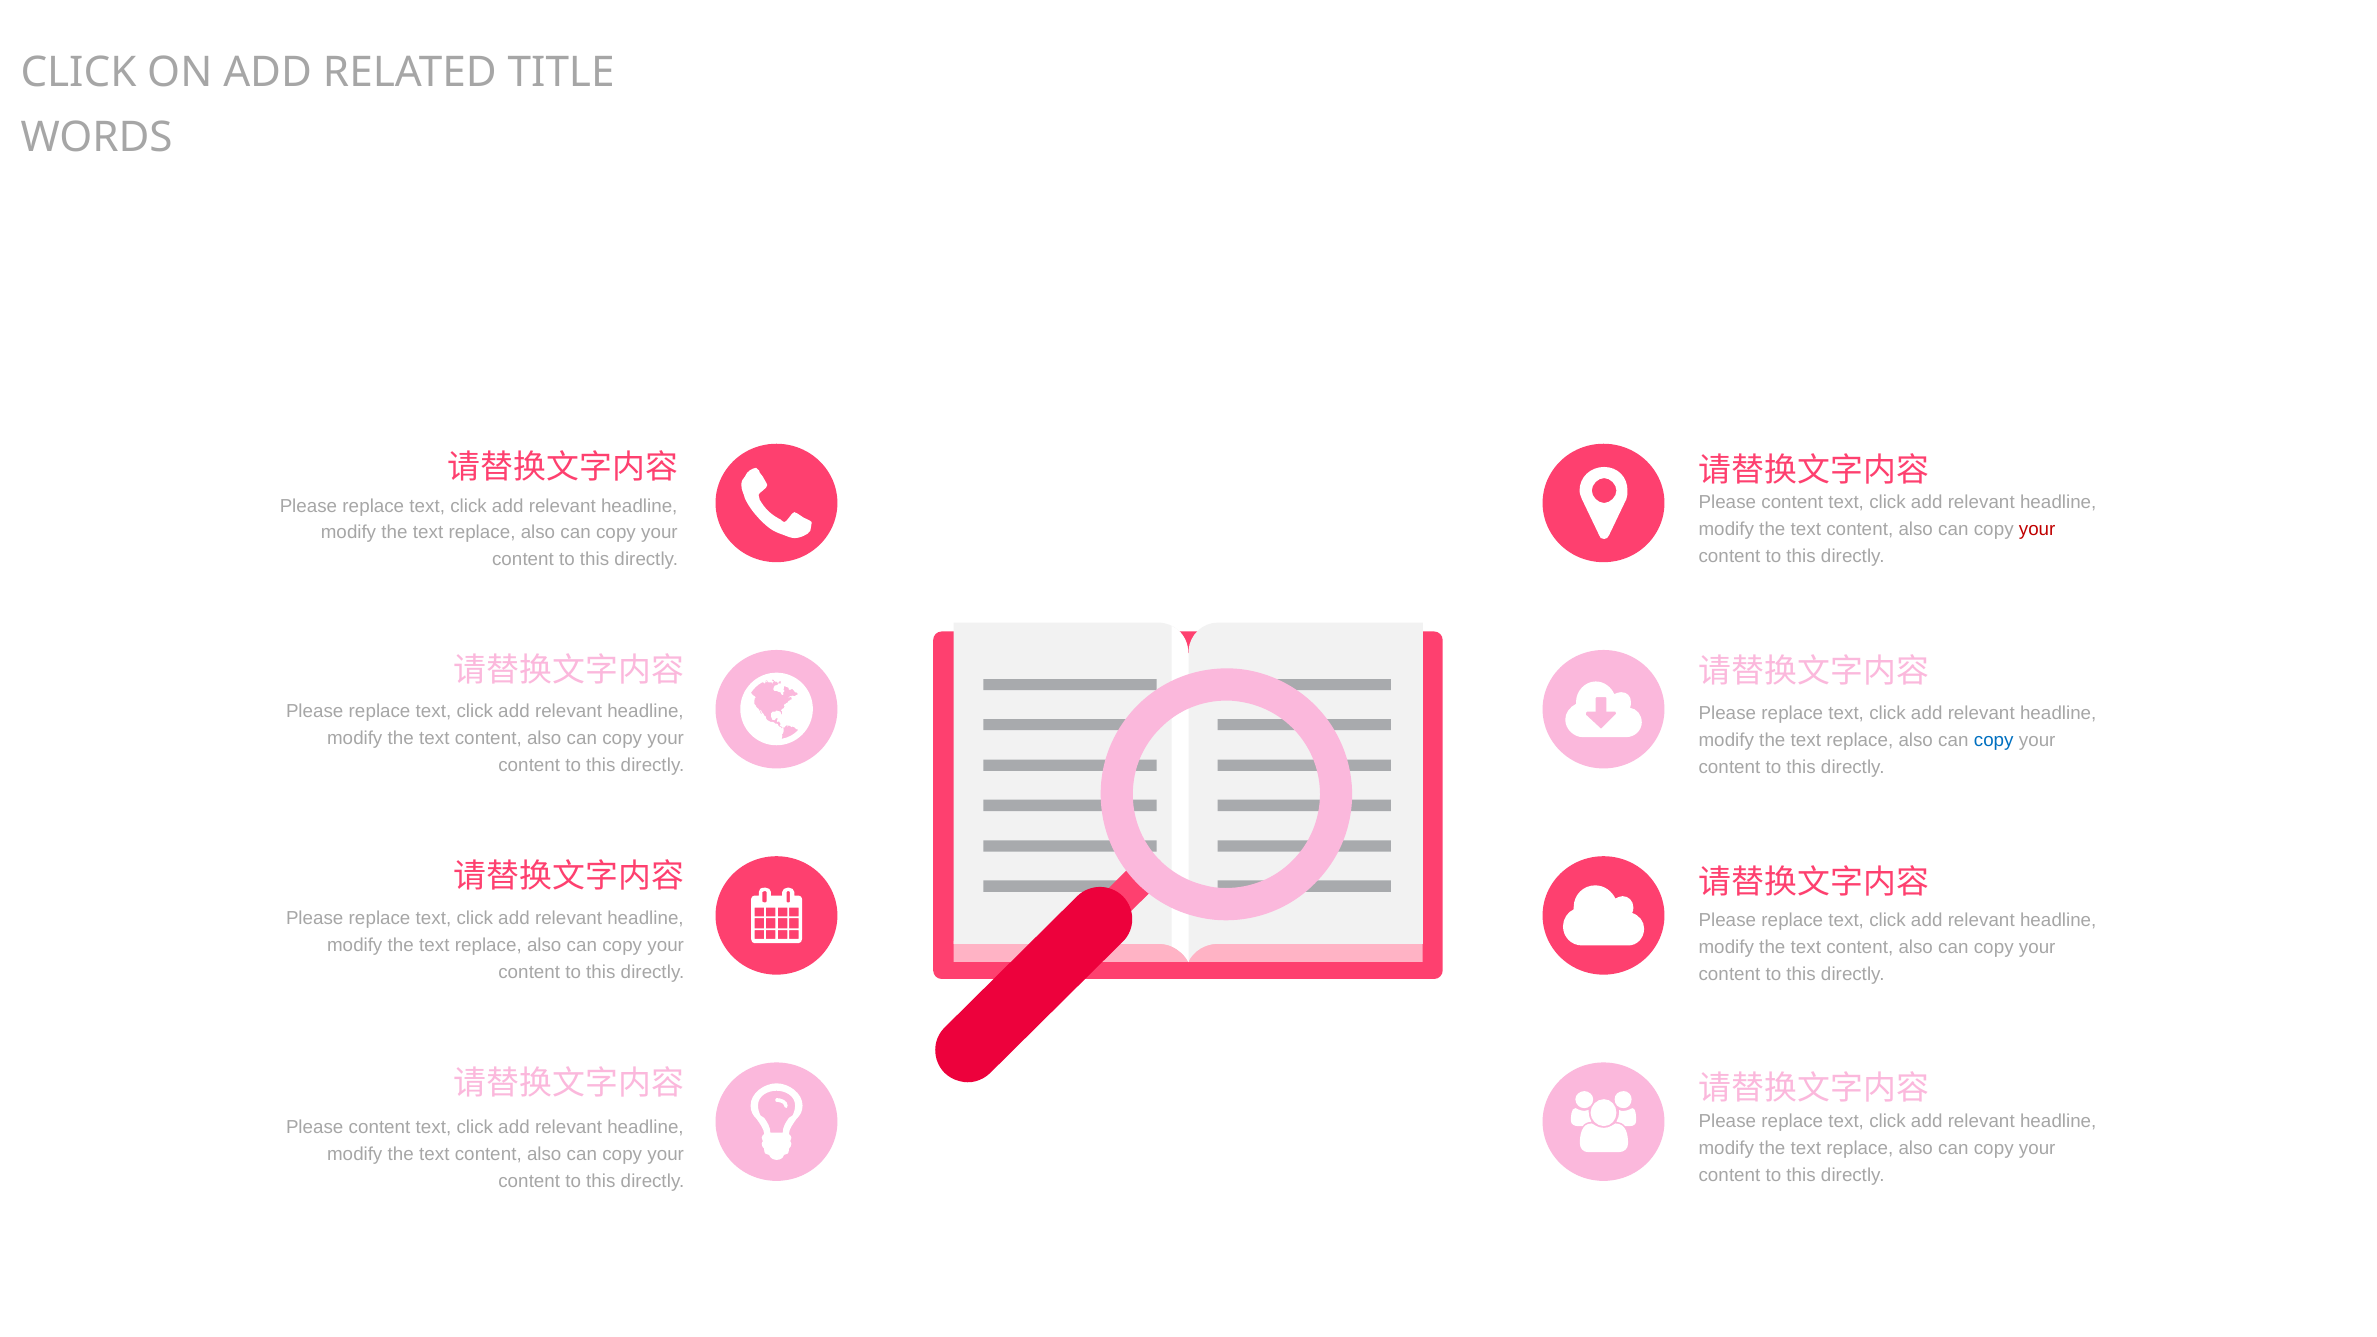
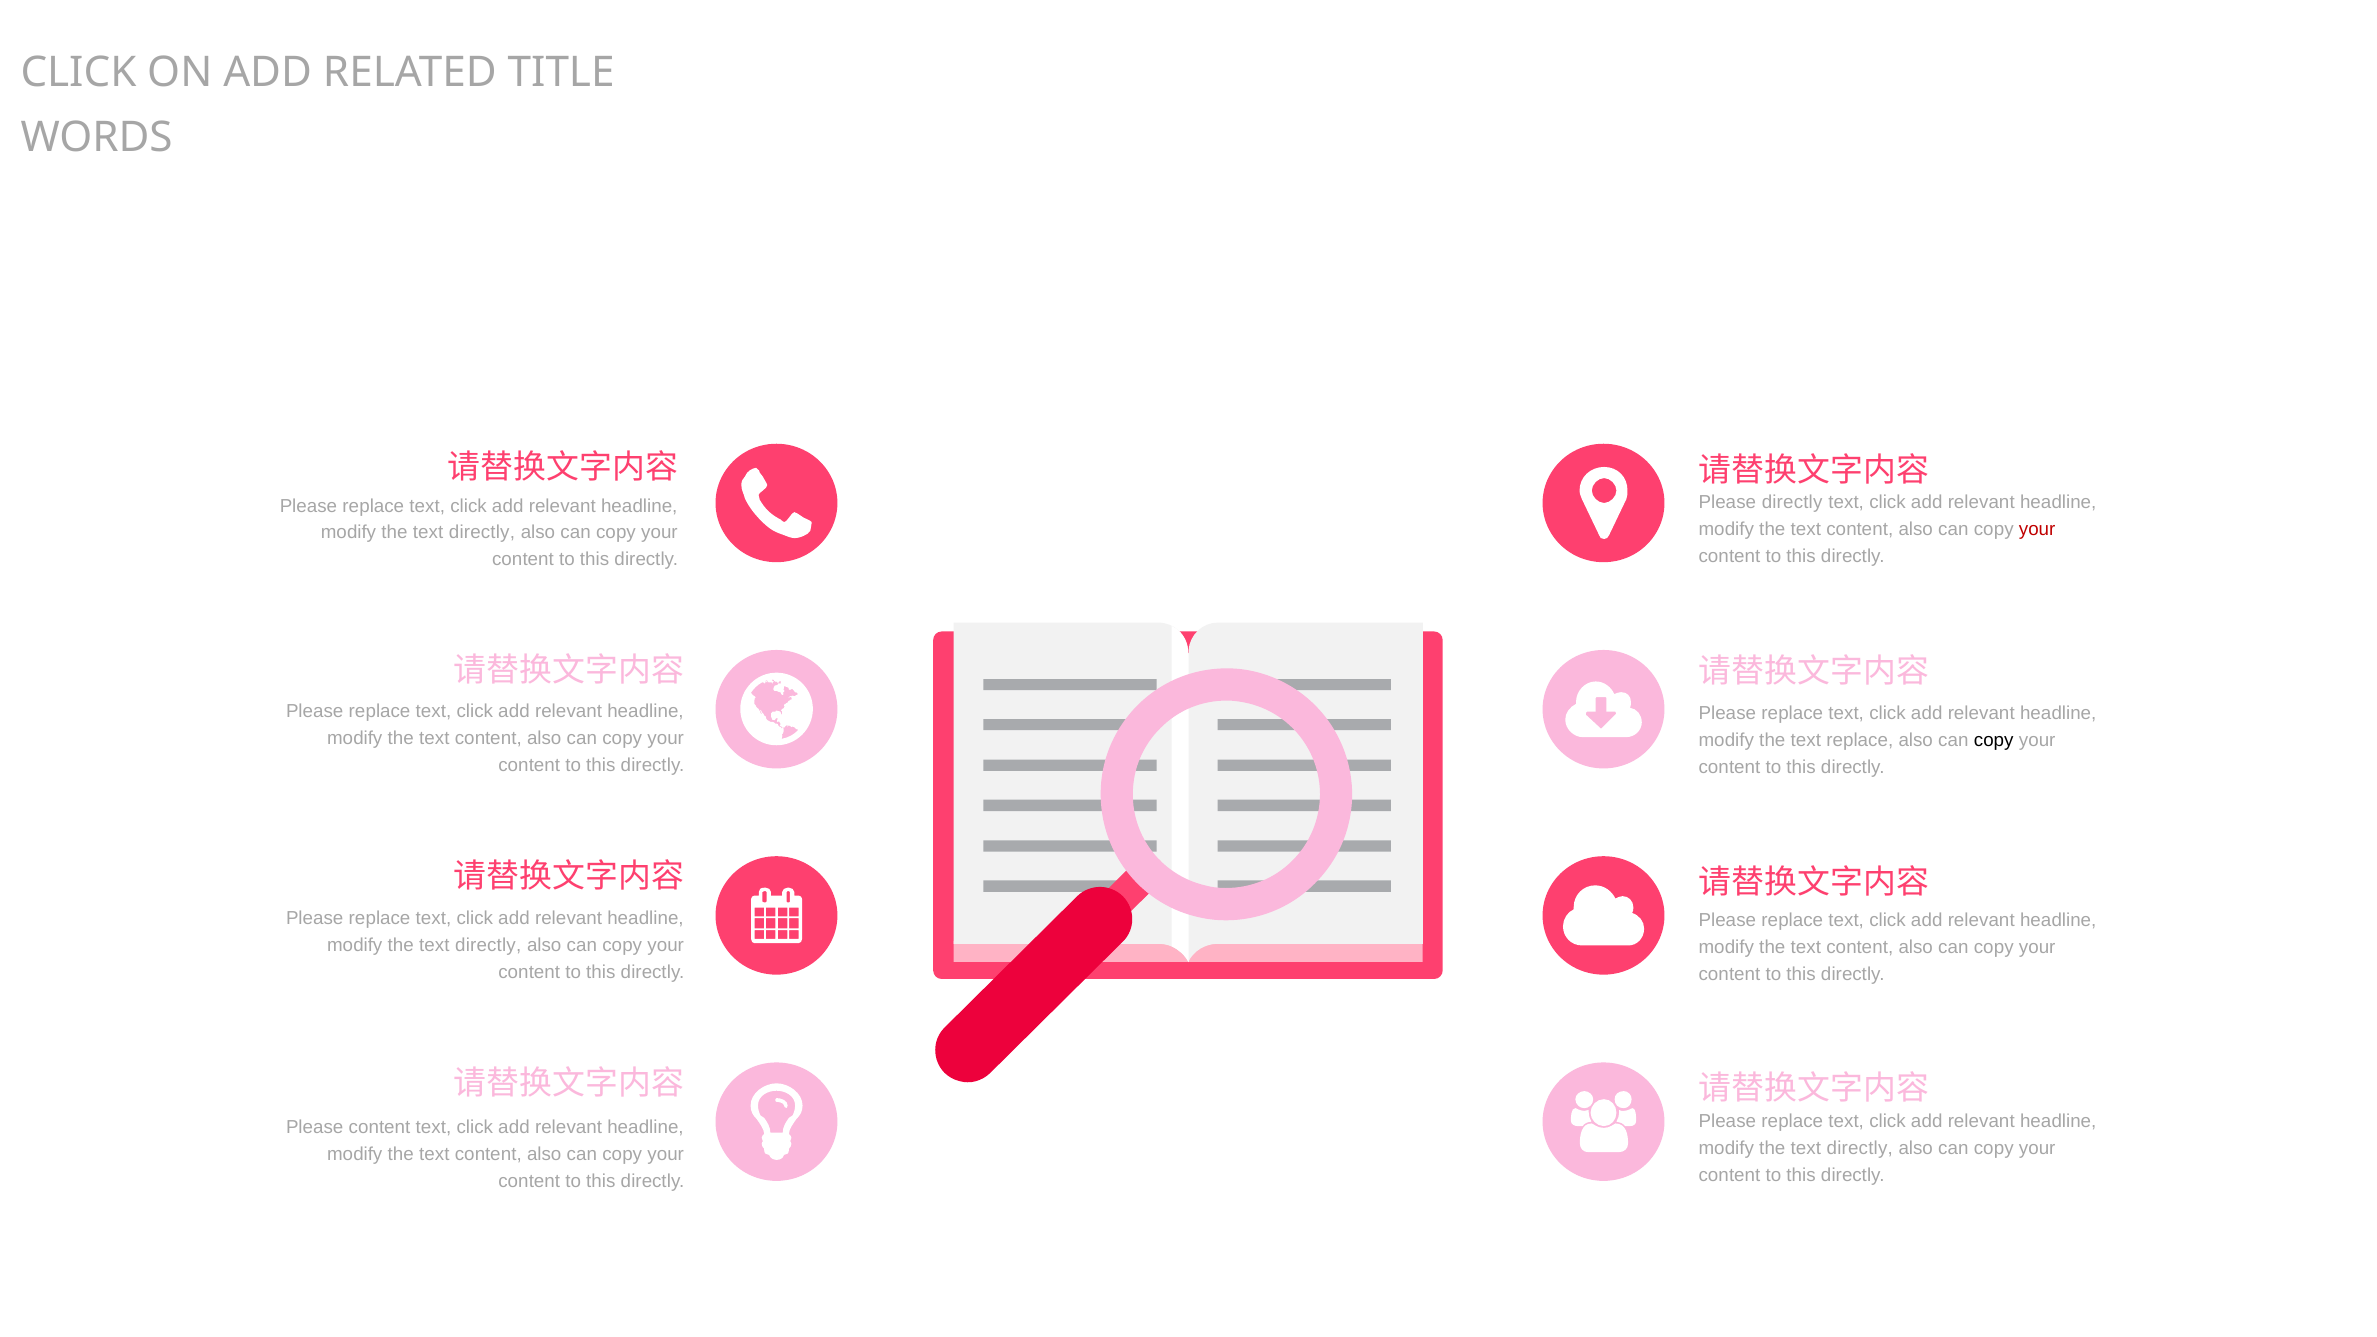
content at (1792, 503): content -> directly
replace at (482, 533): replace -> directly
copy at (1994, 741) colour: blue -> black
replace at (488, 945): replace -> directly
replace at (1860, 1148): replace -> directly
